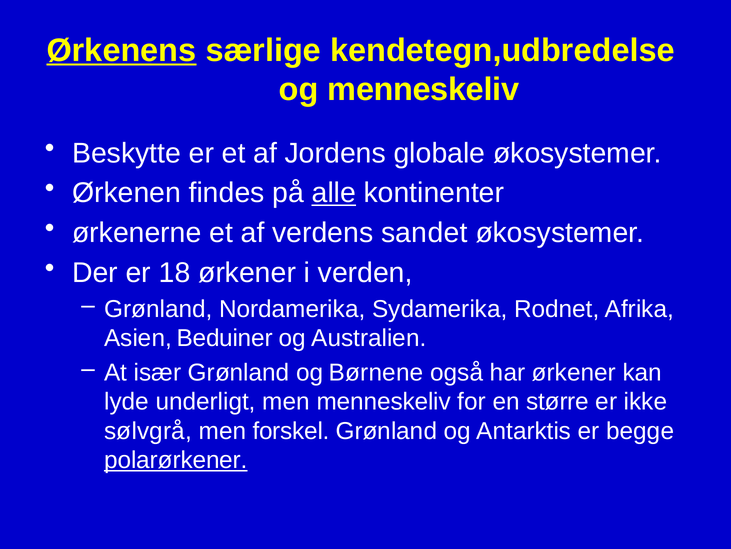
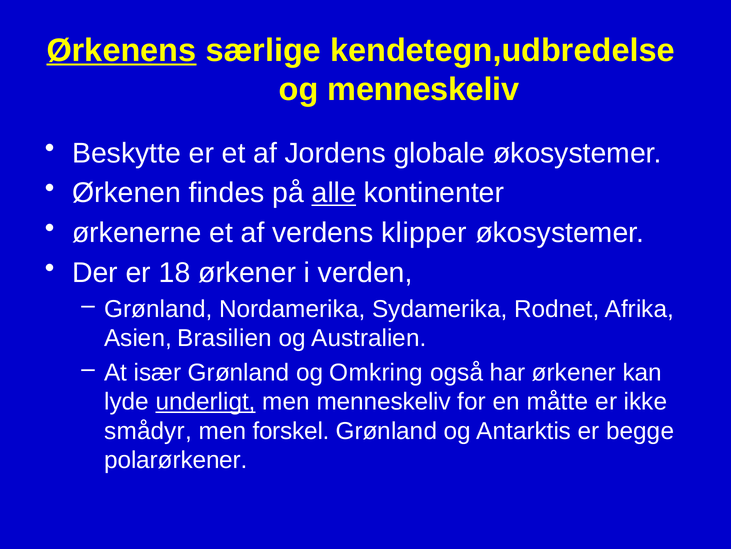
sandet: sandet -> klipper
Beduiner: Beduiner -> Brasilien
Børnene: Børnene -> Omkring
underligt underline: none -> present
større: større -> måtte
sølvgrå: sølvgrå -> smådyr
polarørkener underline: present -> none
